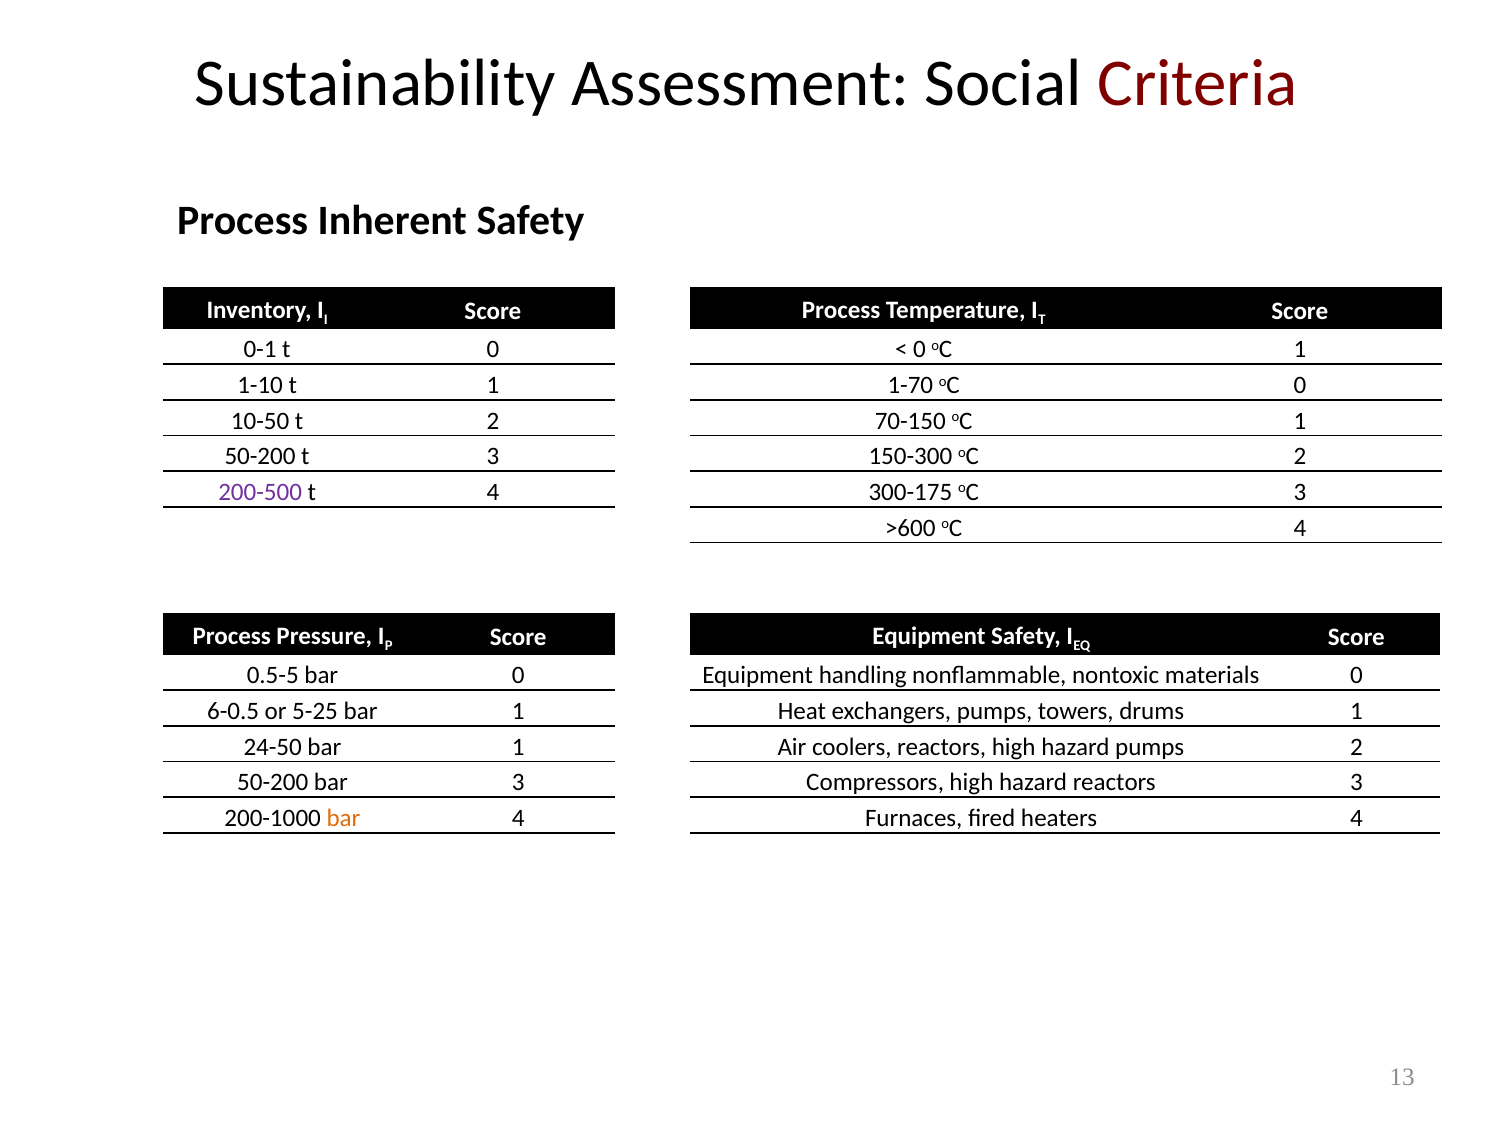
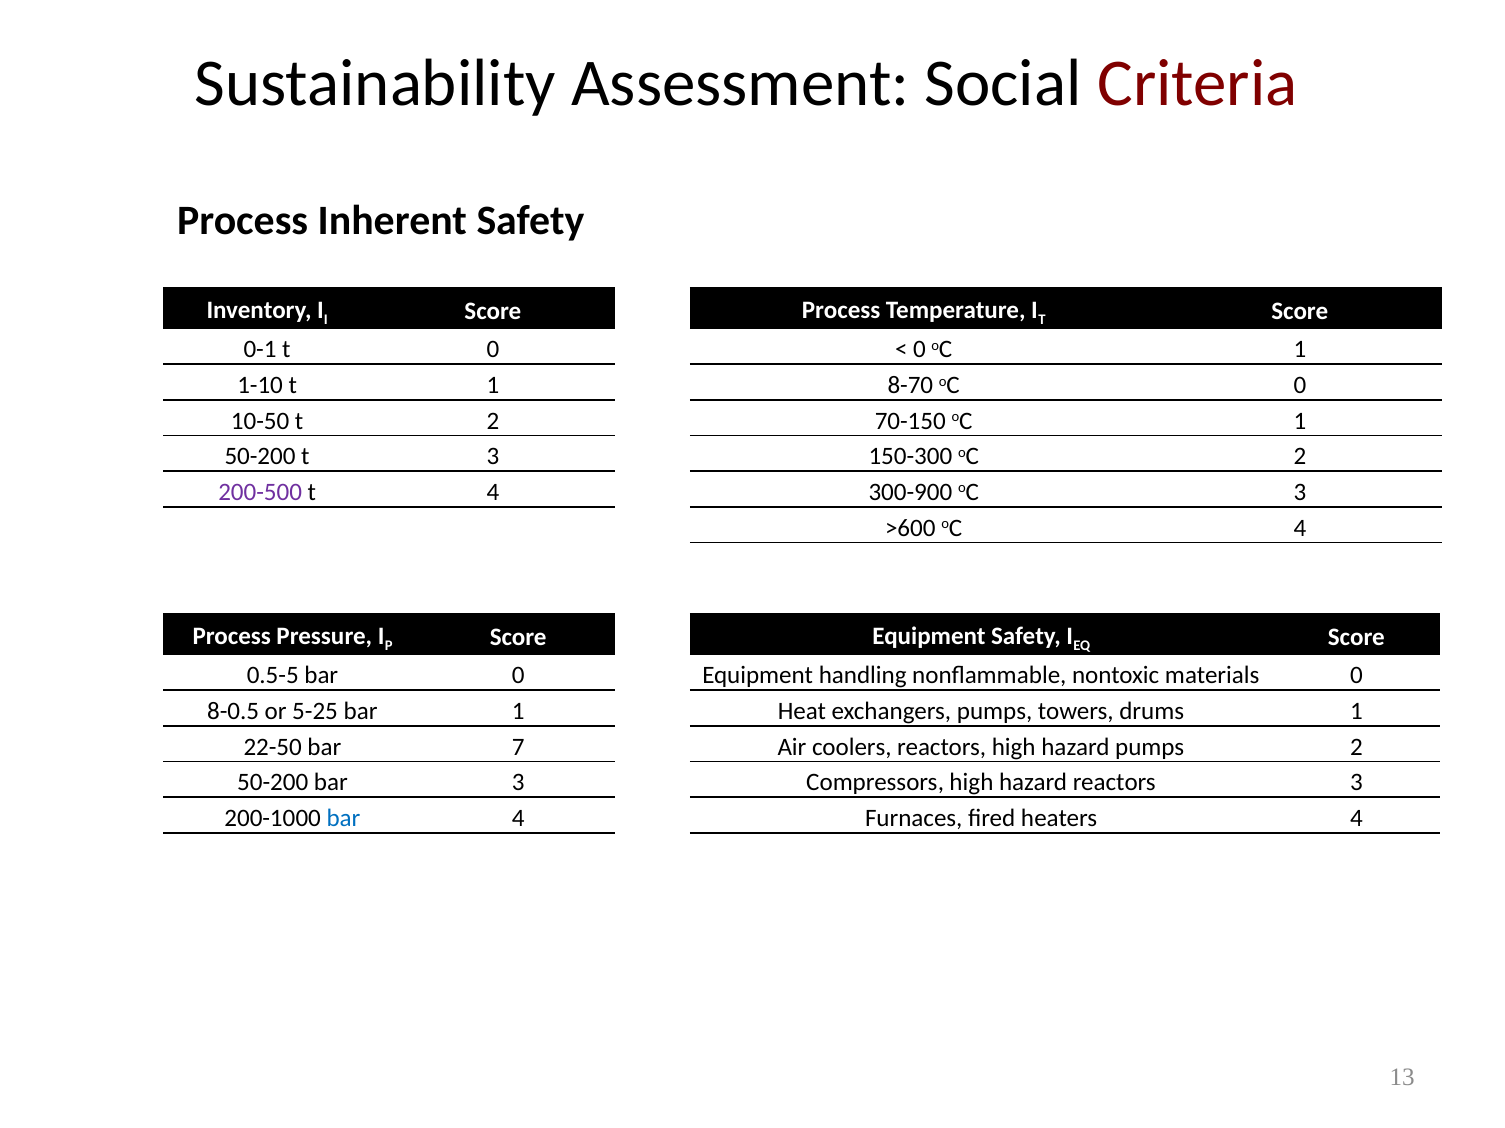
1-70: 1-70 -> 8-70
300-175: 300-175 -> 300-900
6-0.5: 6-0.5 -> 8-0.5
24-50: 24-50 -> 22-50
1 at (518, 747): 1 -> 7
bar at (343, 819) colour: orange -> blue
